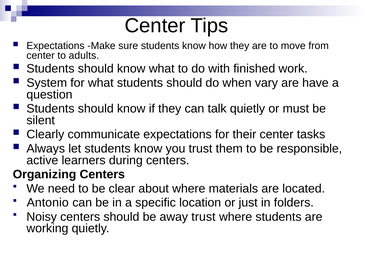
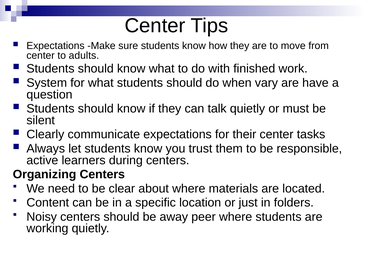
Antonio: Antonio -> Content
away trust: trust -> peer
